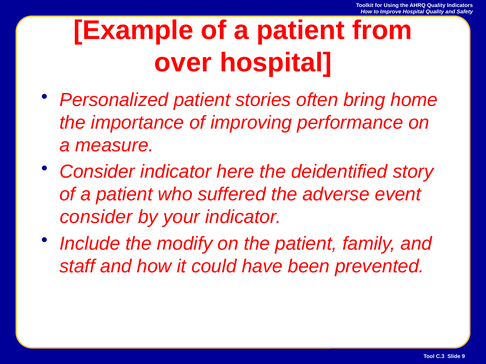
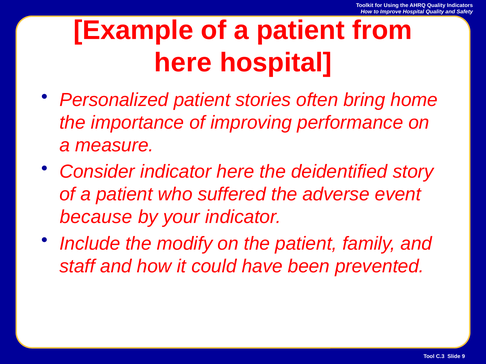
over at (183, 63): over -> here
consider at (96, 217): consider -> because
